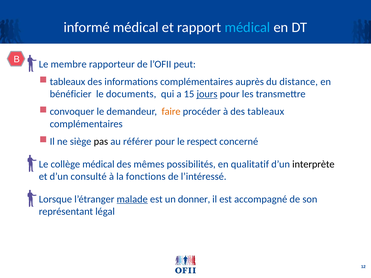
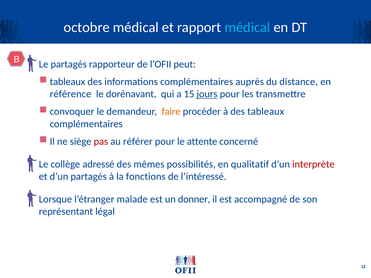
informé: informé -> octobre
Le membre: membre -> partagés
bénéficier: bénéficier -> référence
documents: documents -> dorénavant
pas colour: black -> red
respect: respect -> attente
collège médical: médical -> adressé
interprète colour: black -> red
d’un consulté: consulté -> partagés
malade underline: present -> none
